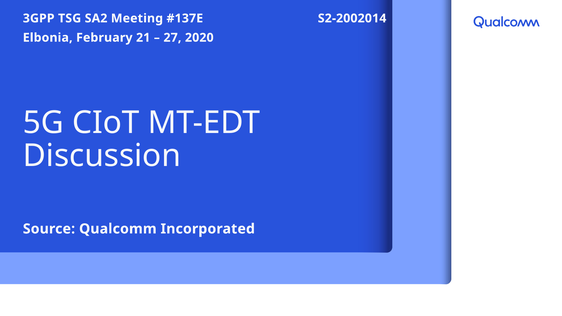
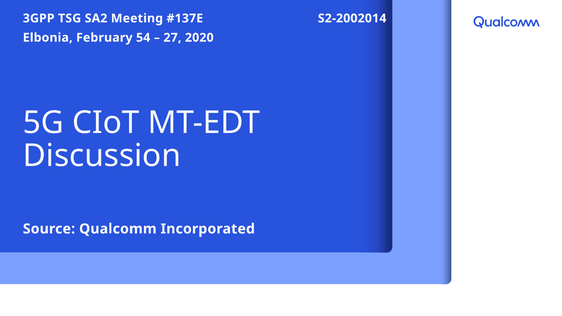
21: 21 -> 54
